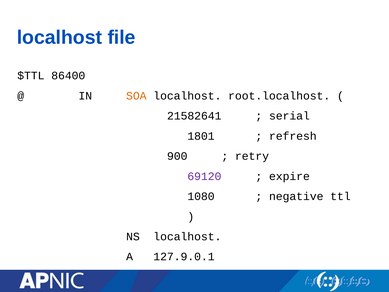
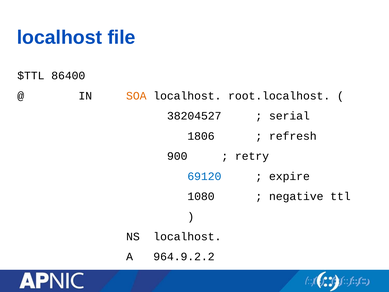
21582641: 21582641 -> 38204527
1801: 1801 -> 1806
69120 colour: purple -> blue
127.9.0.1: 127.9.0.1 -> 964.9.2.2
